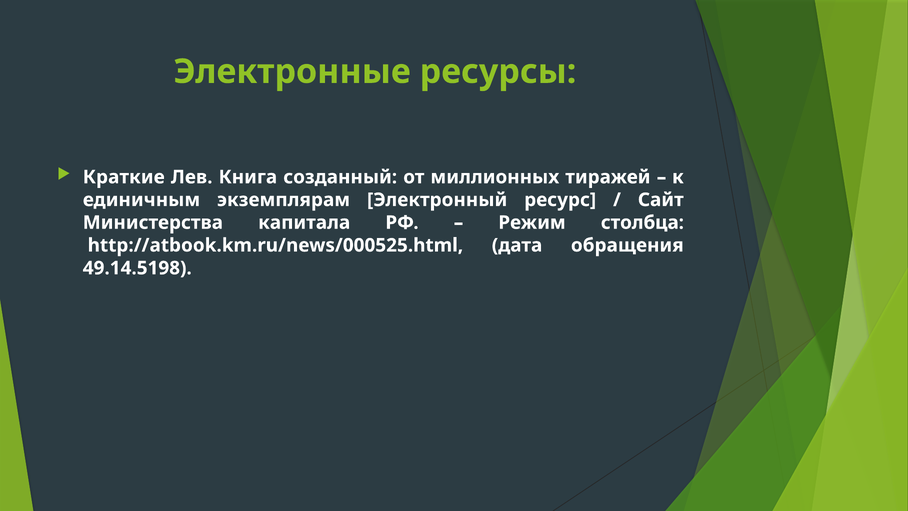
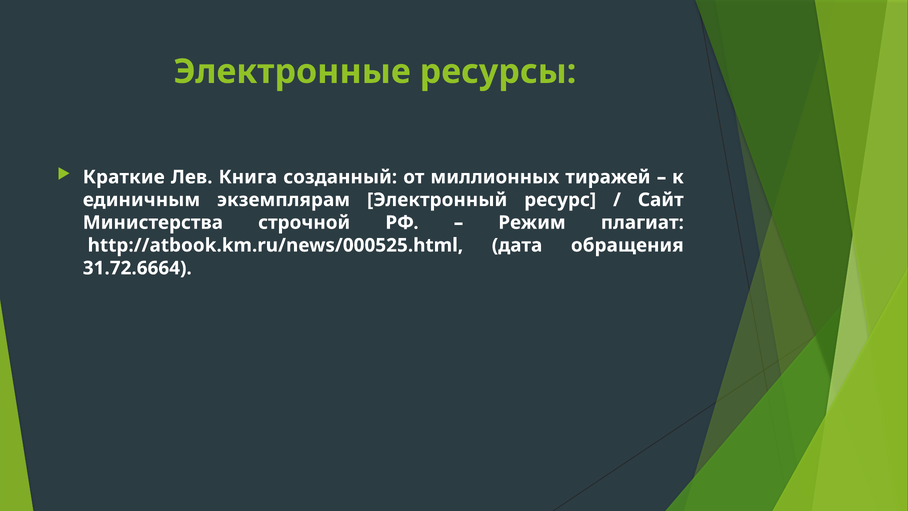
капитала: капитала -> строчной
столбца: столбца -> плагиат
49.14.5198: 49.14.5198 -> 31.72.6664
